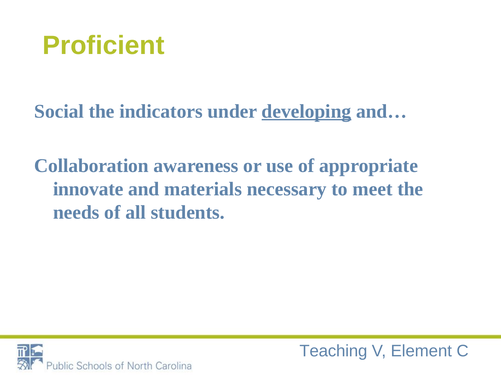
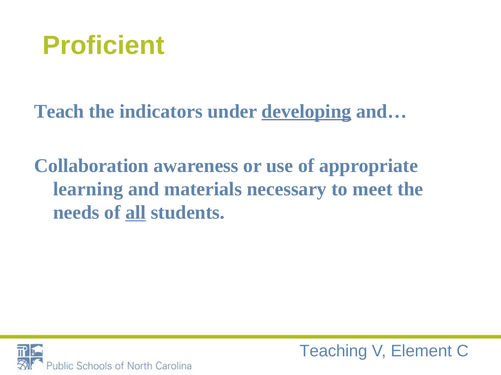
Social: Social -> Teach
innovate: innovate -> learning
all underline: none -> present
